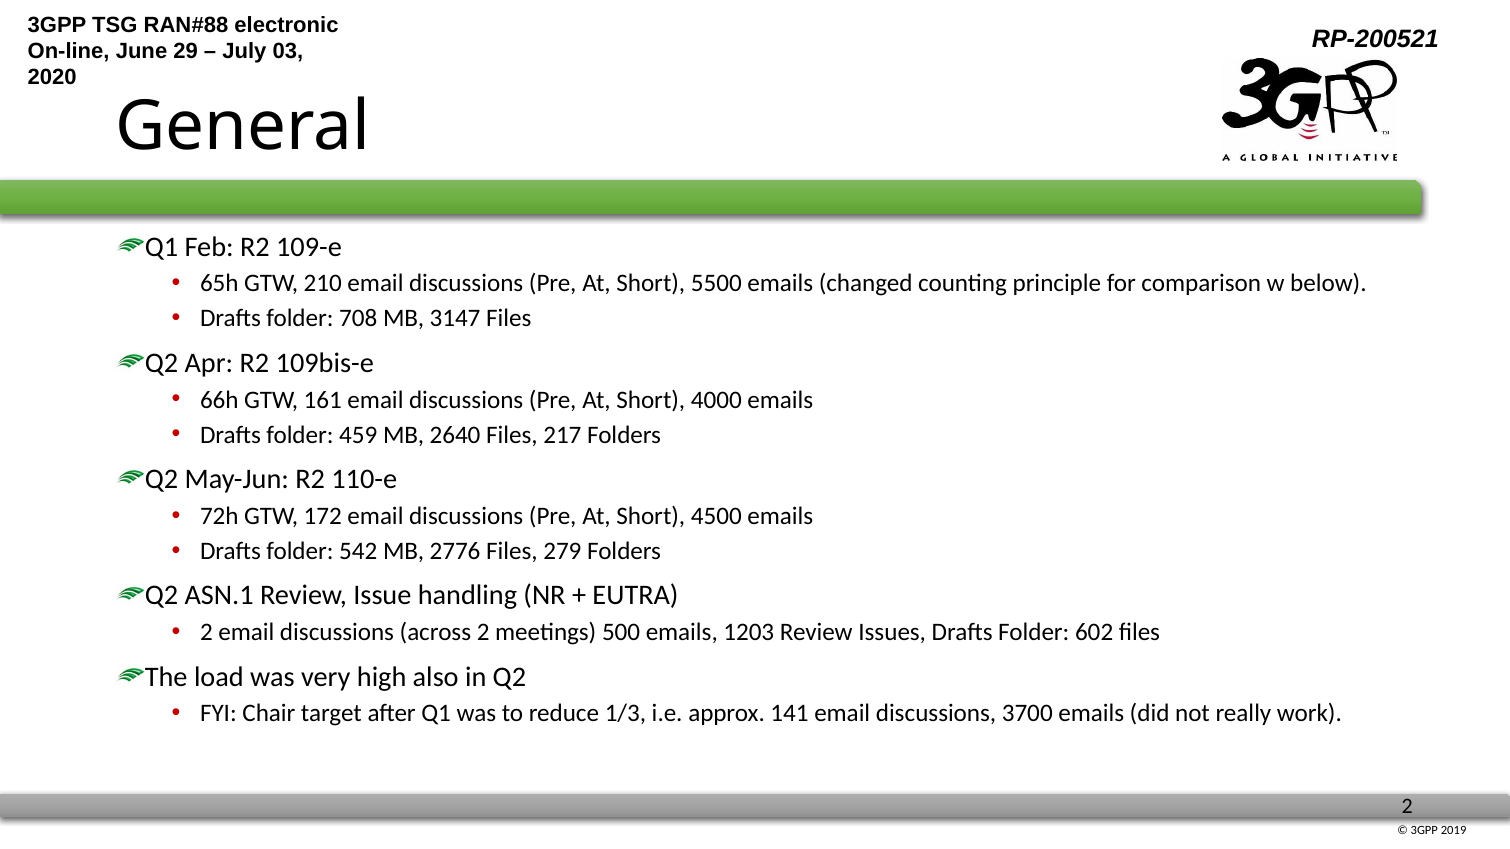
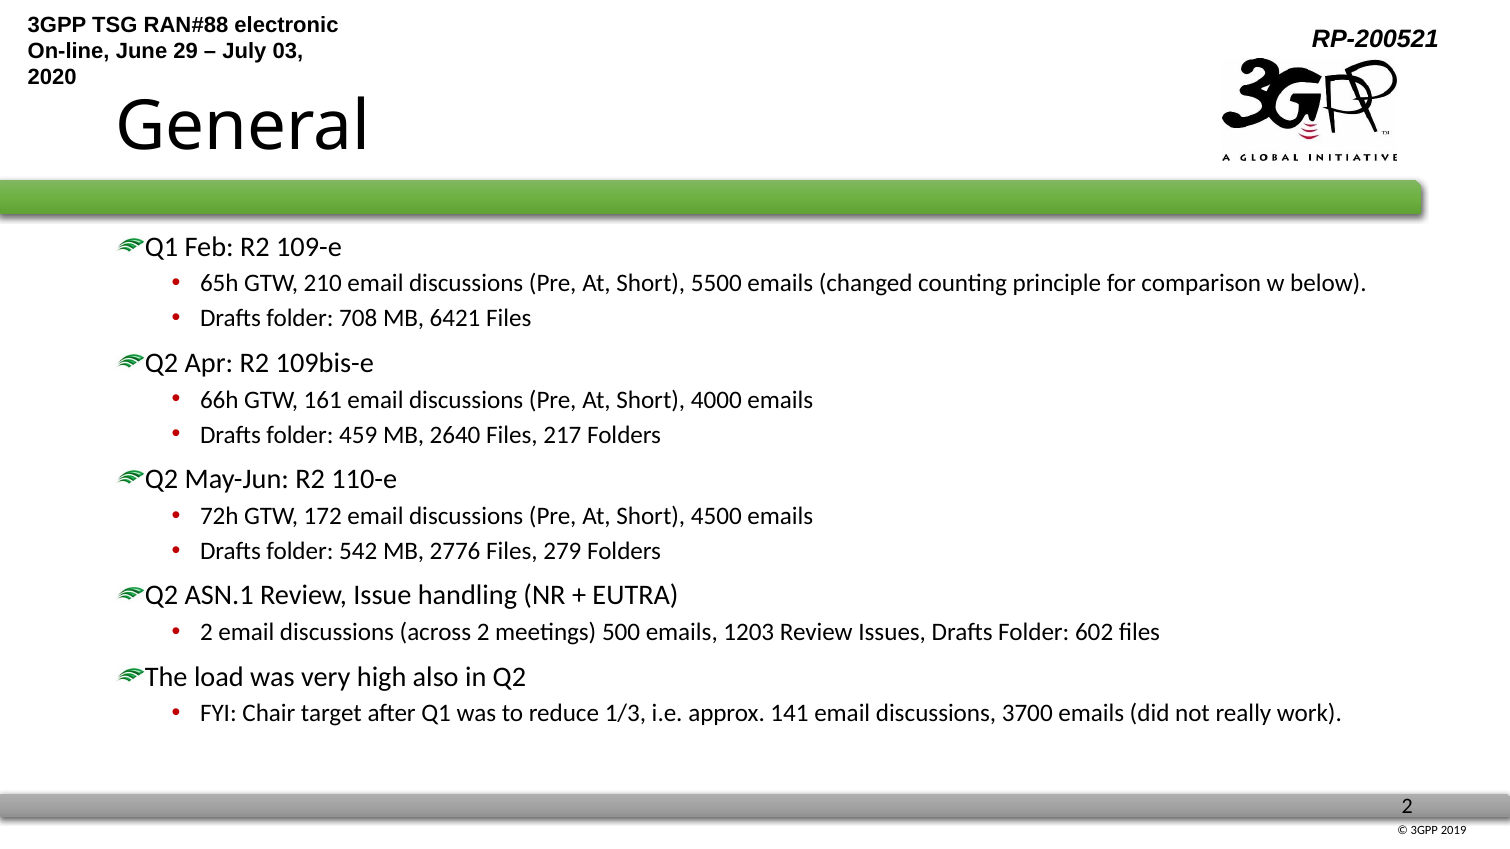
3147: 3147 -> 6421
